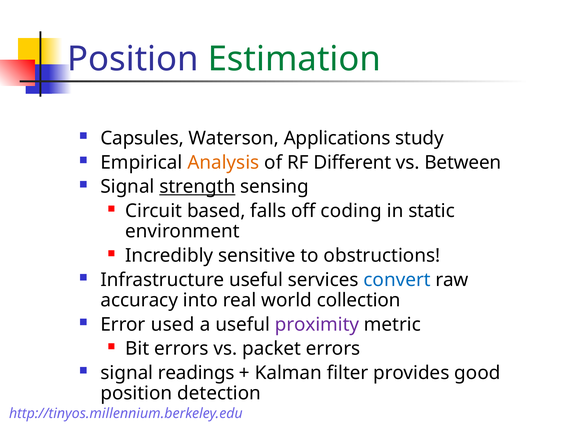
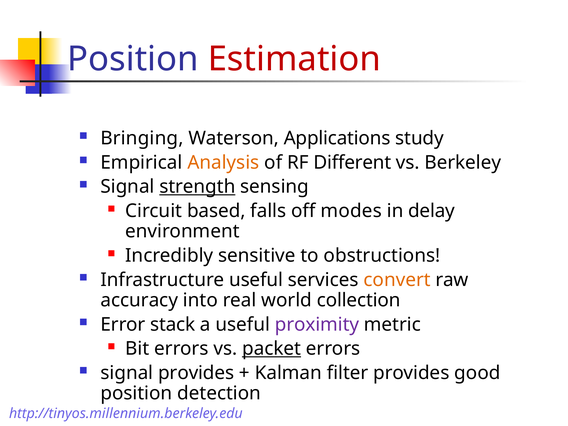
Estimation colour: green -> red
Capsules: Capsules -> Bringing
Between: Between -> Berkeley
coding: coding -> modes
static: static -> delay
convert colour: blue -> orange
used: used -> stack
packet underline: none -> present
signal readings: readings -> provides
